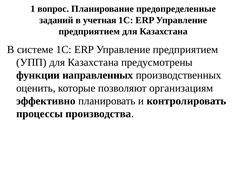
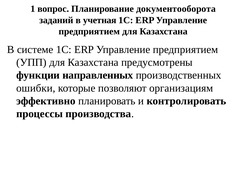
предопределенные: предопределенные -> документооборота
оценить: оценить -> ошибки
